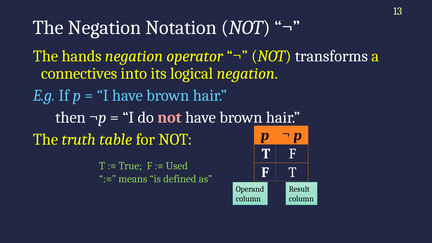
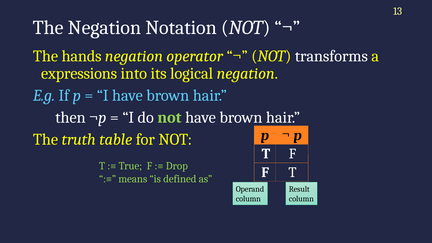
connectives: connectives -> expressions
not at (170, 118) colour: pink -> light green
Used: Used -> Drop
